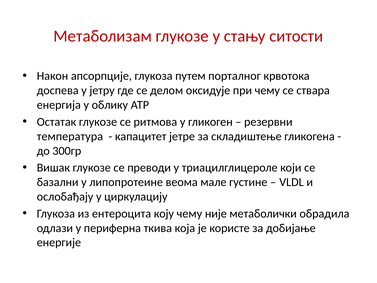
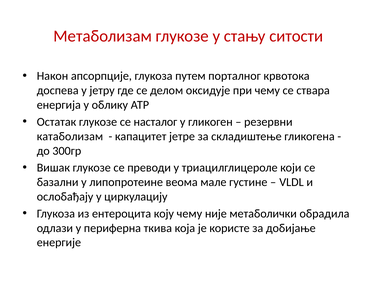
ритмова: ритмова -> насталог
температура: температура -> катаболизам
